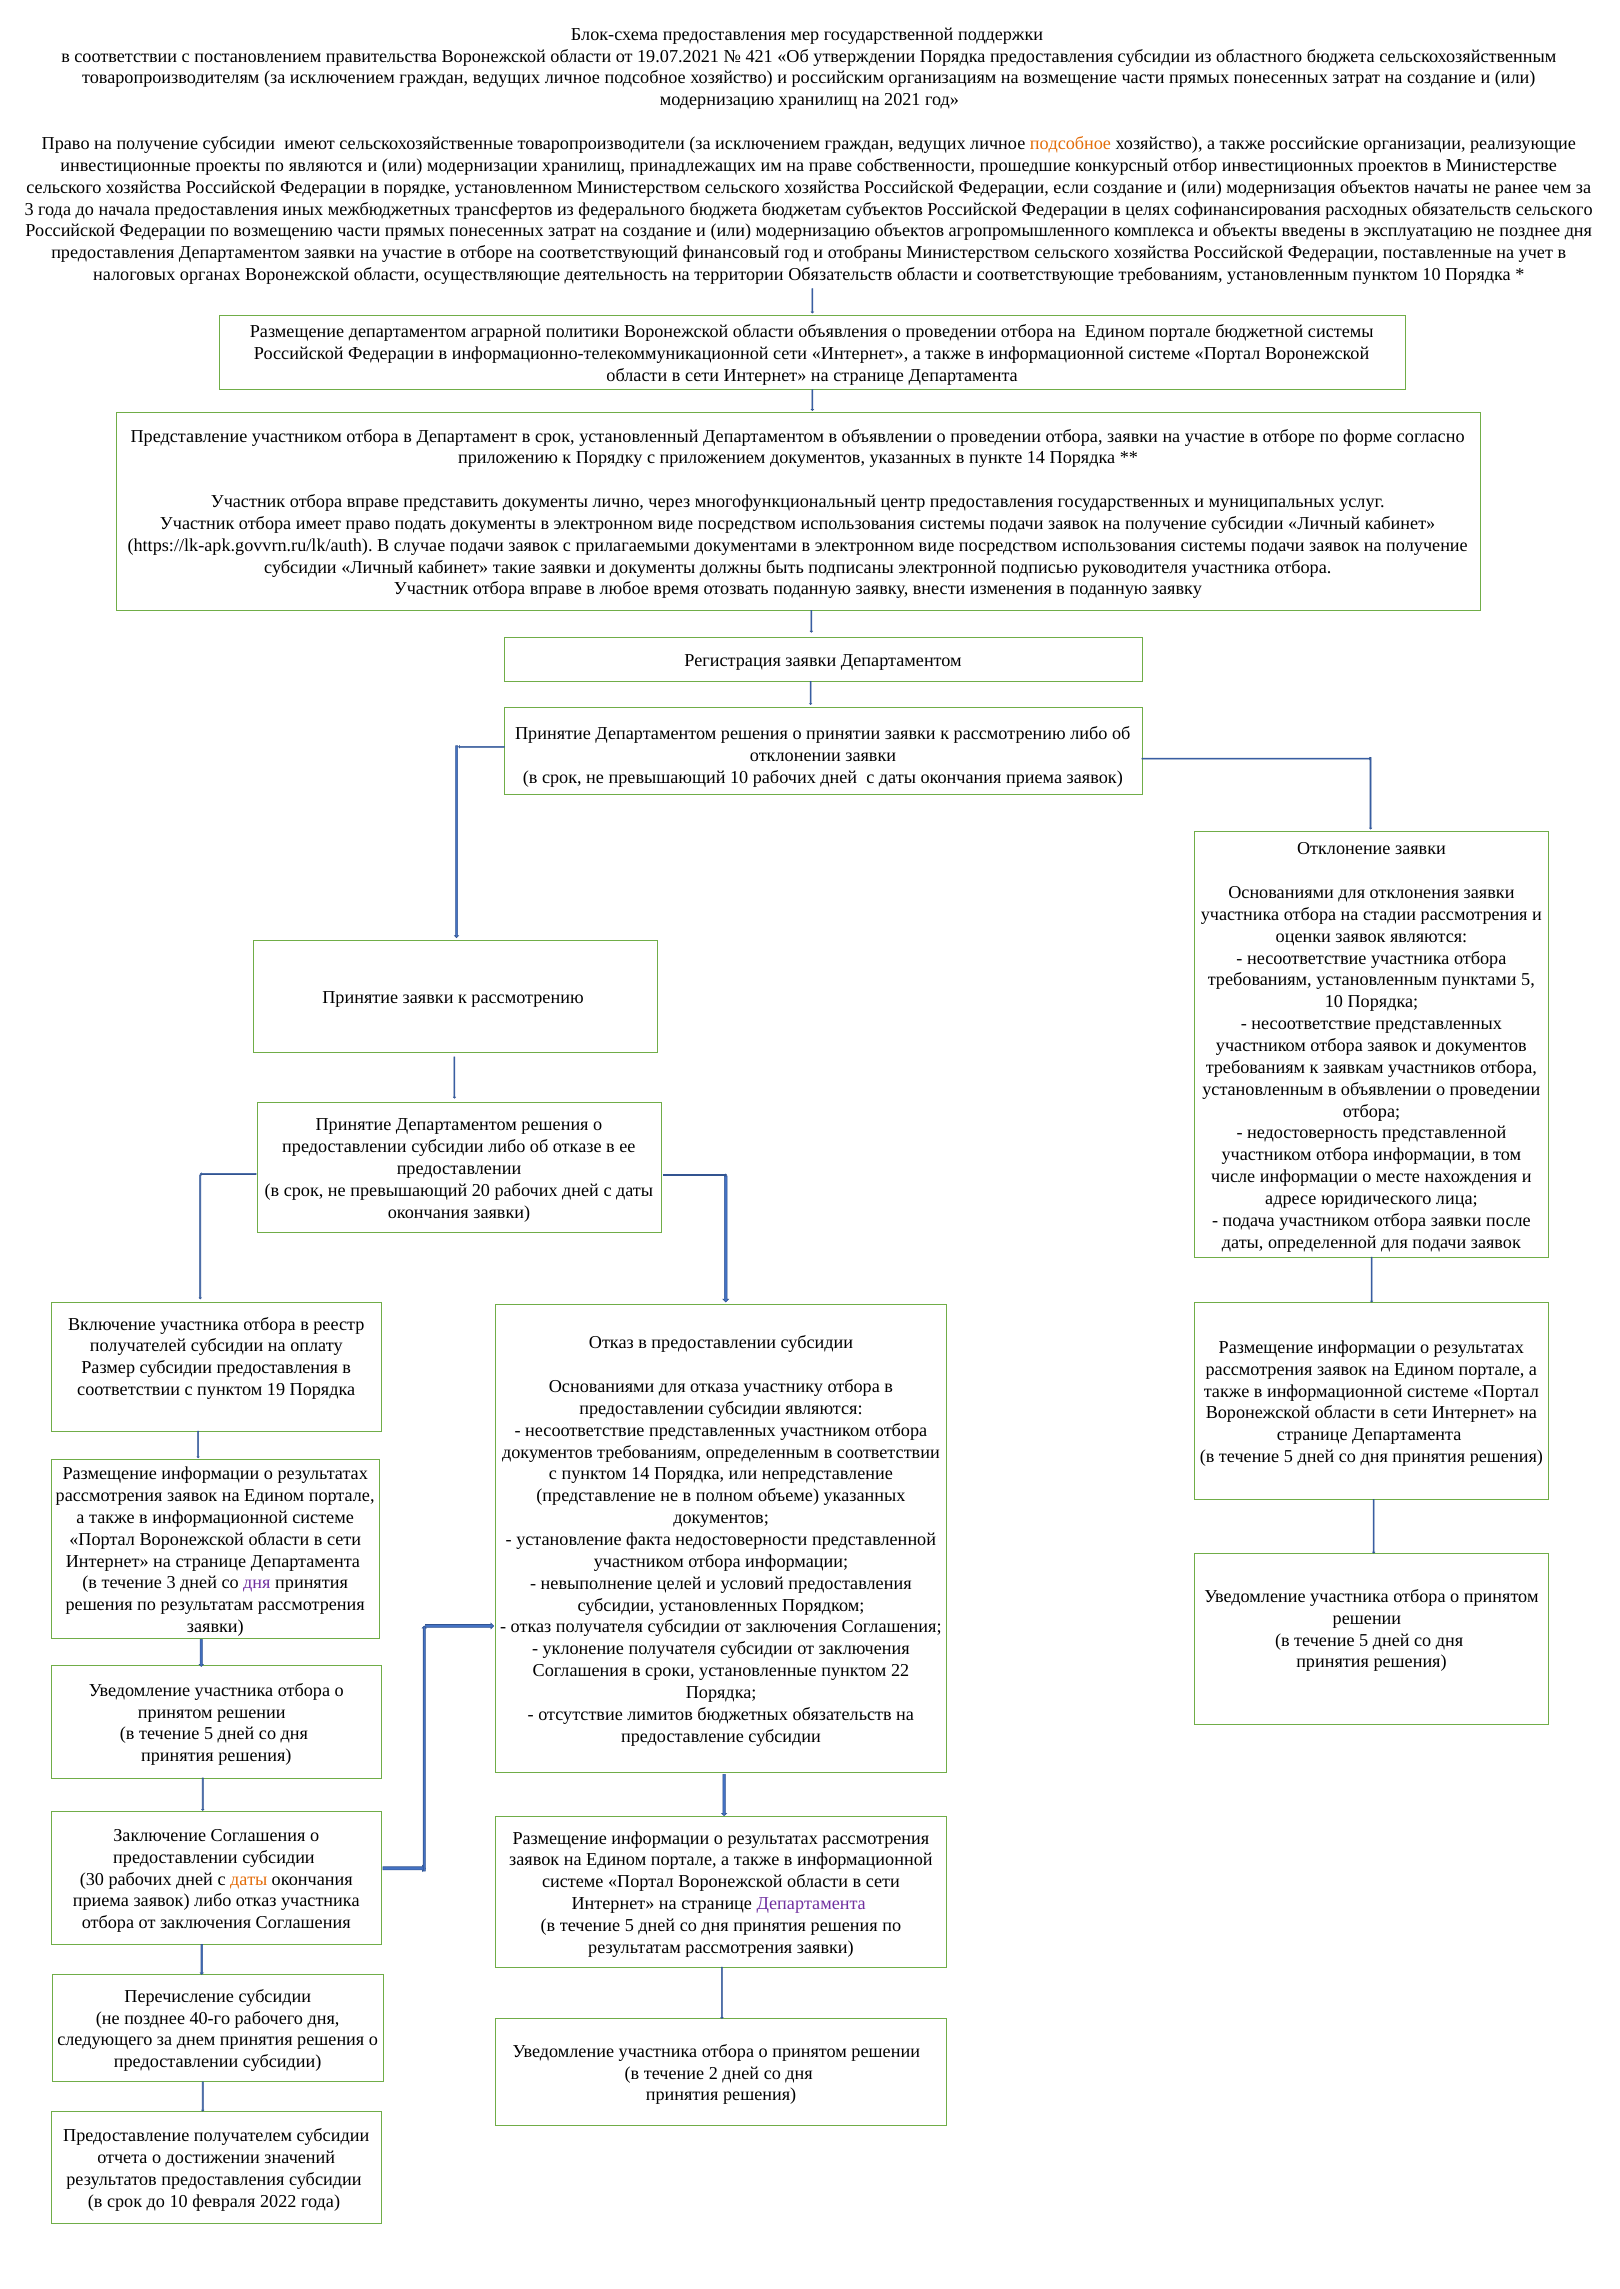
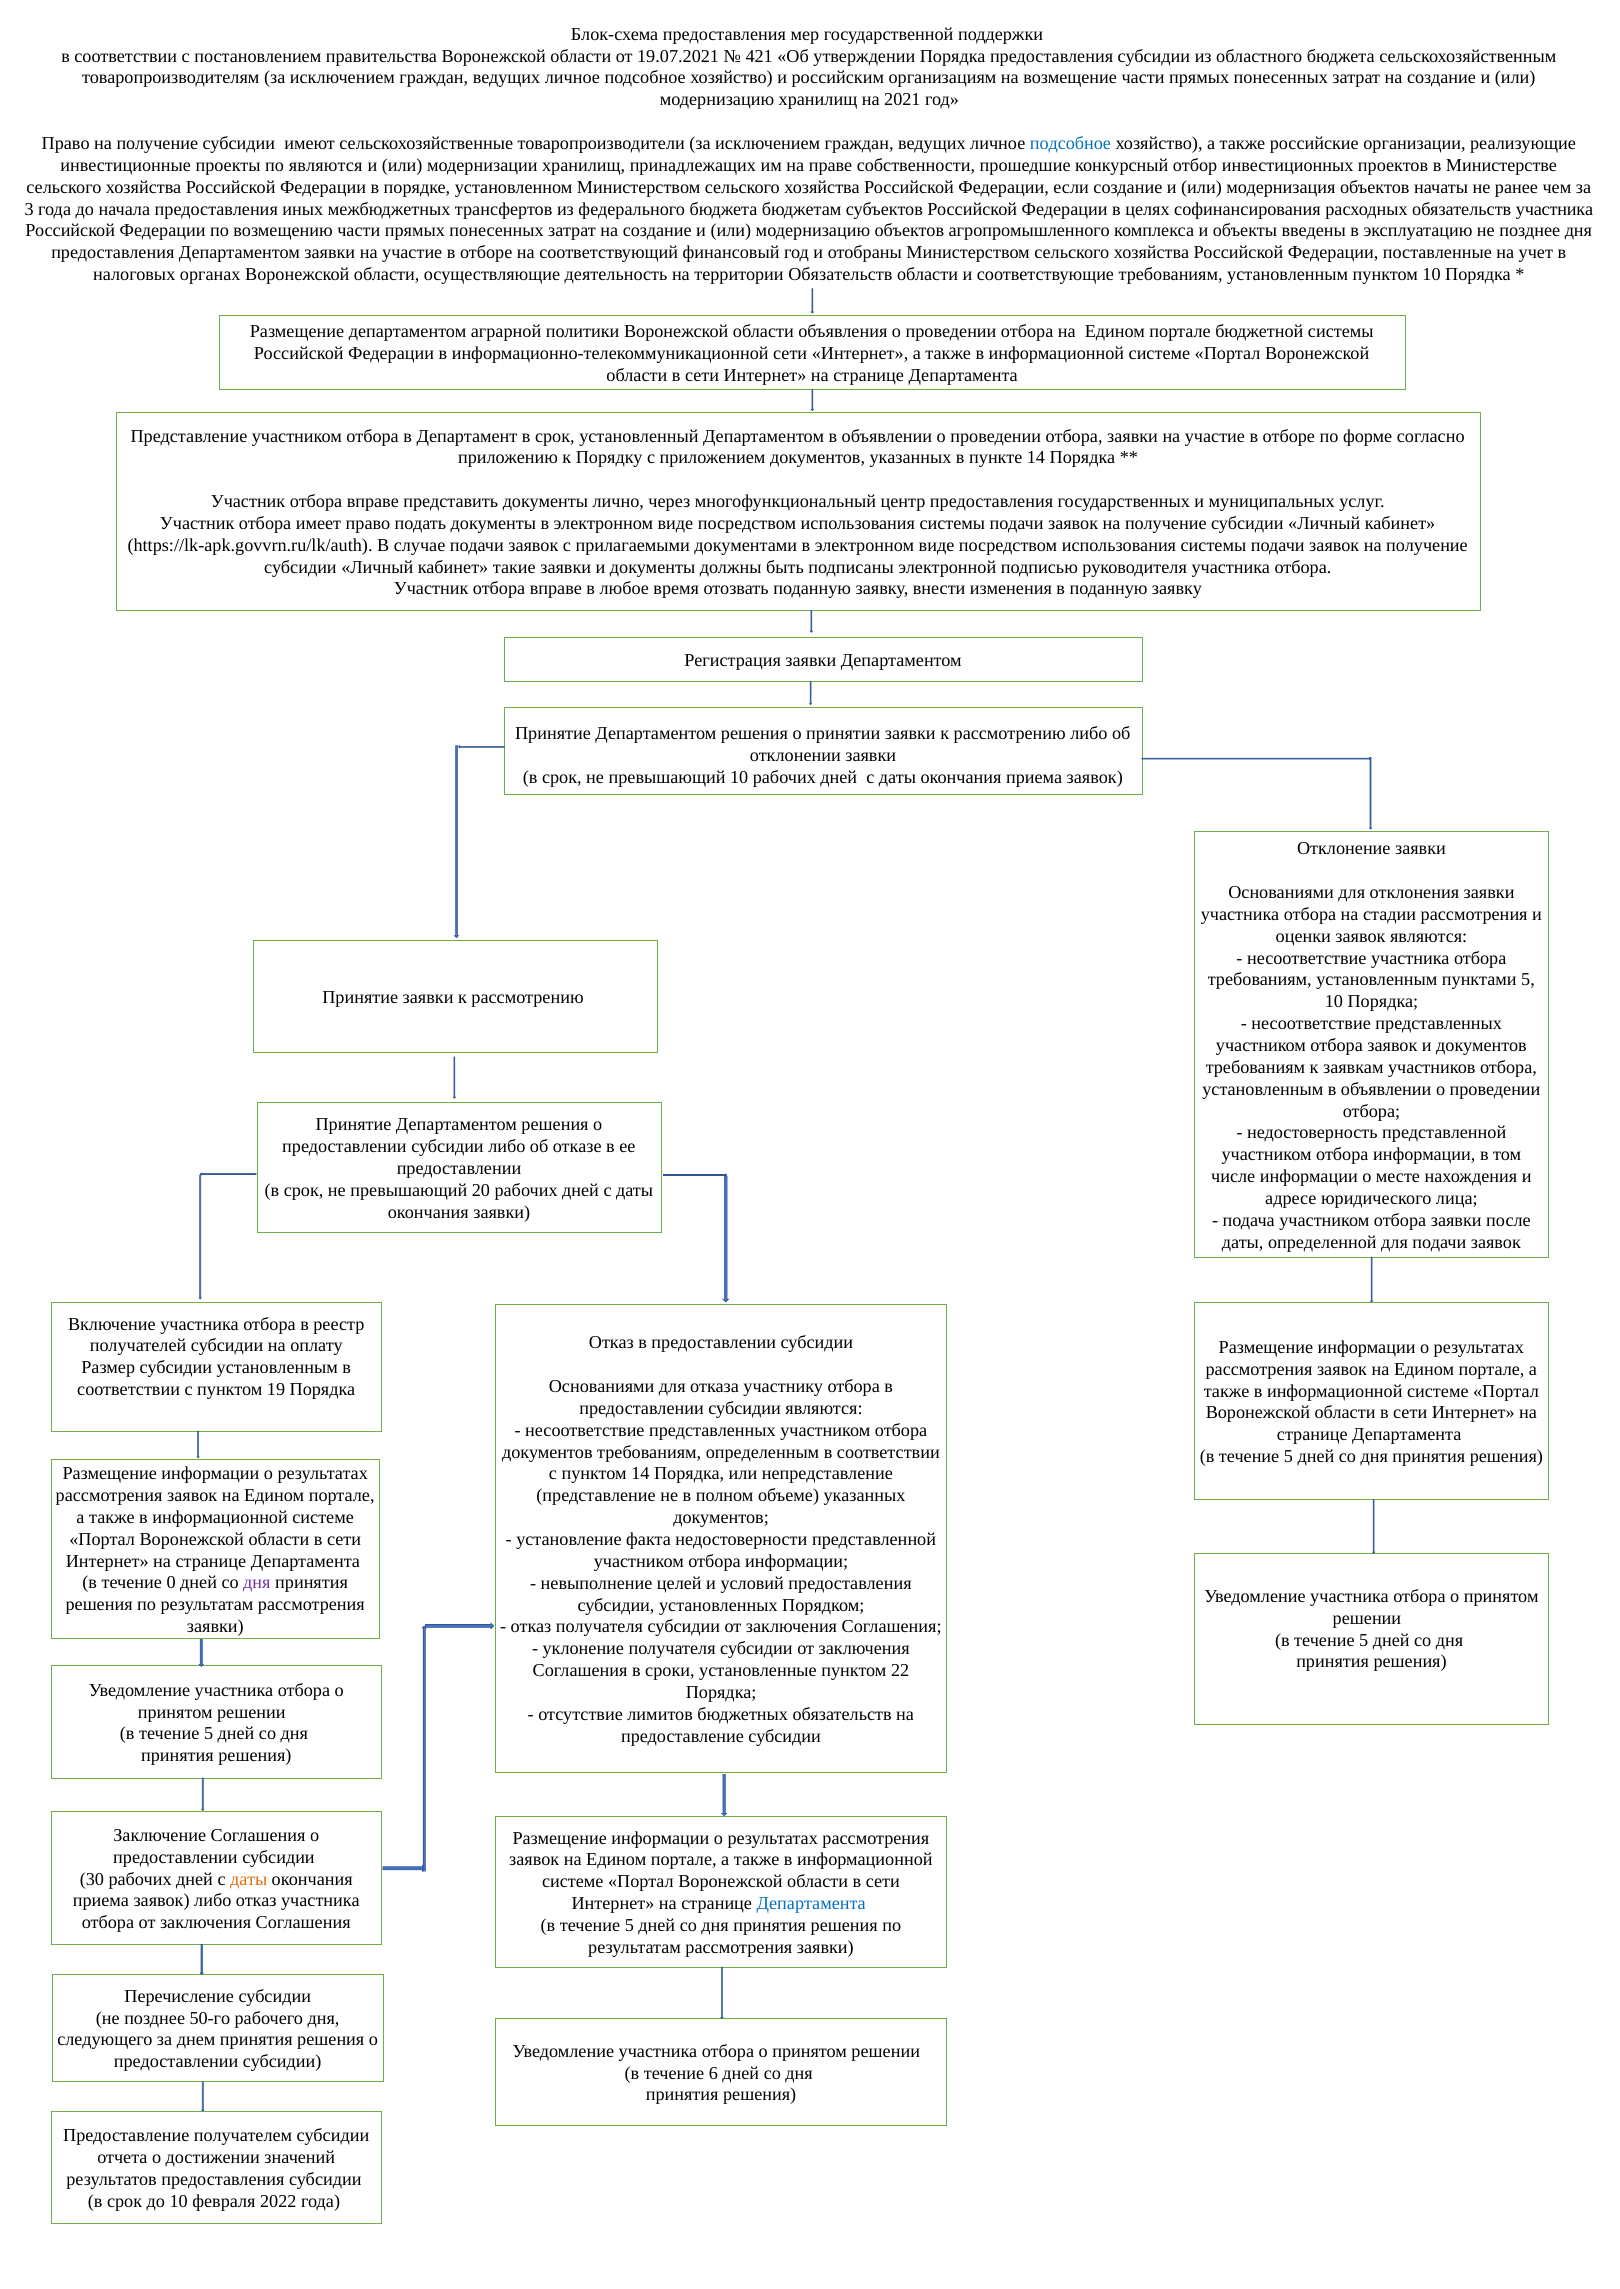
подсобное at (1070, 144) colour: orange -> blue
обязательств сельского: сельского -> участника
субсидии предоставления: предоставления -> установленным
течение 3: 3 -> 0
Департамента at (811, 1904) colour: purple -> blue
40-го: 40-го -> 50-го
2: 2 -> 6
